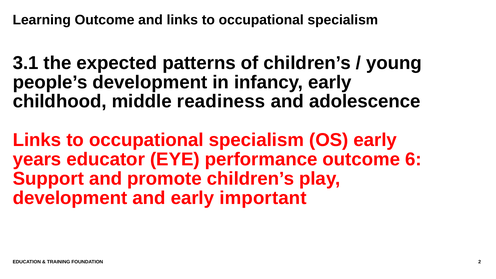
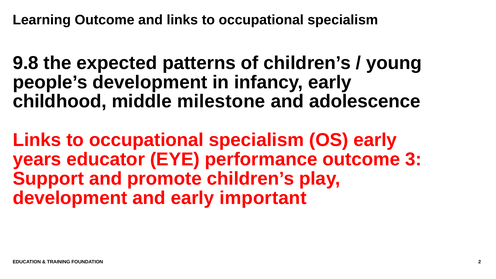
3.1: 3.1 -> 9.8
readiness: readiness -> milestone
6: 6 -> 3
